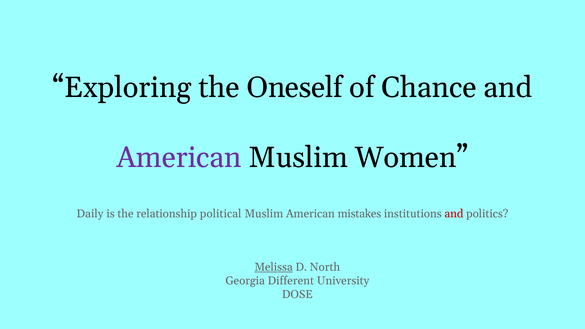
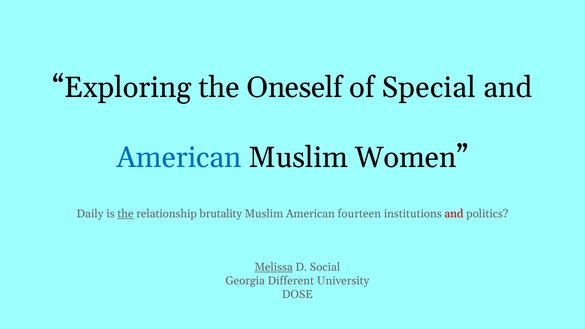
Chance: Chance -> Special
American at (179, 158) colour: purple -> blue
the at (125, 214) underline: none -> present
political: political -> brutality
mistakes: mistakes -> fourteen
North: North -> Social
